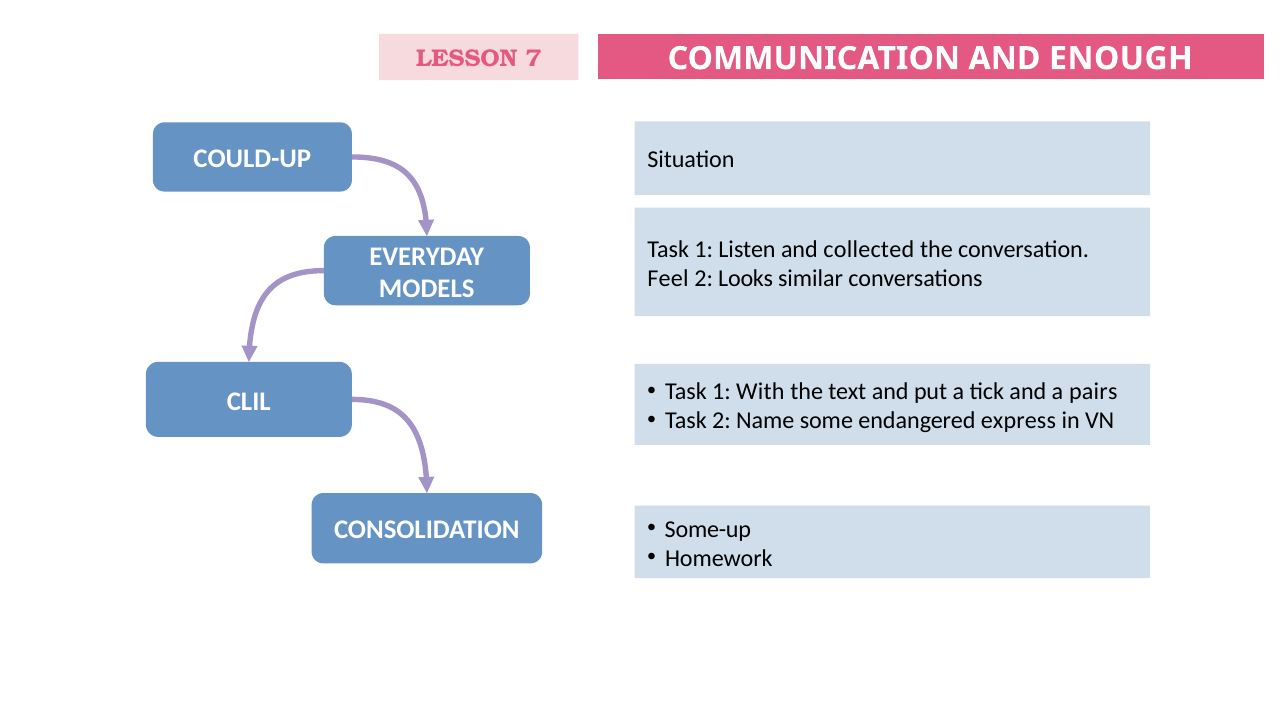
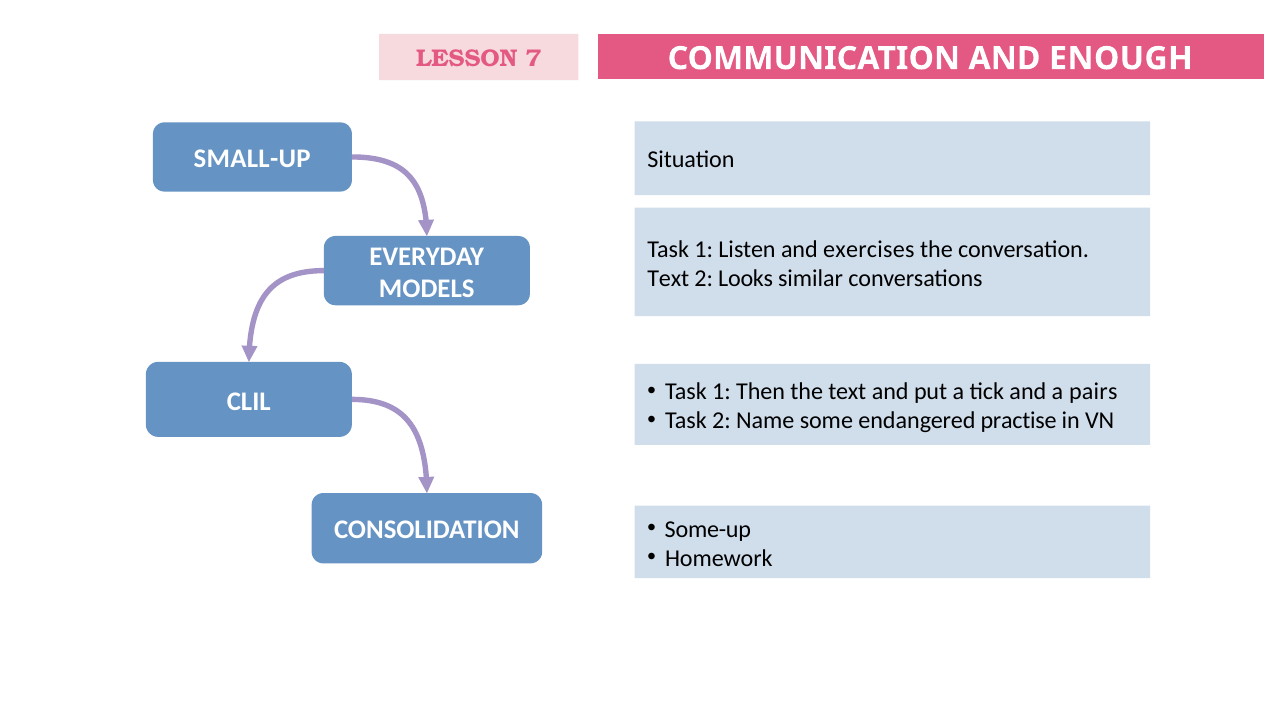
COULD-UP: COULD-UP -> SMALL-UP
collected: collected -> exercises
Feel at (668, 278): Feel -> Text
With: With -> Then
express: express -> practise
